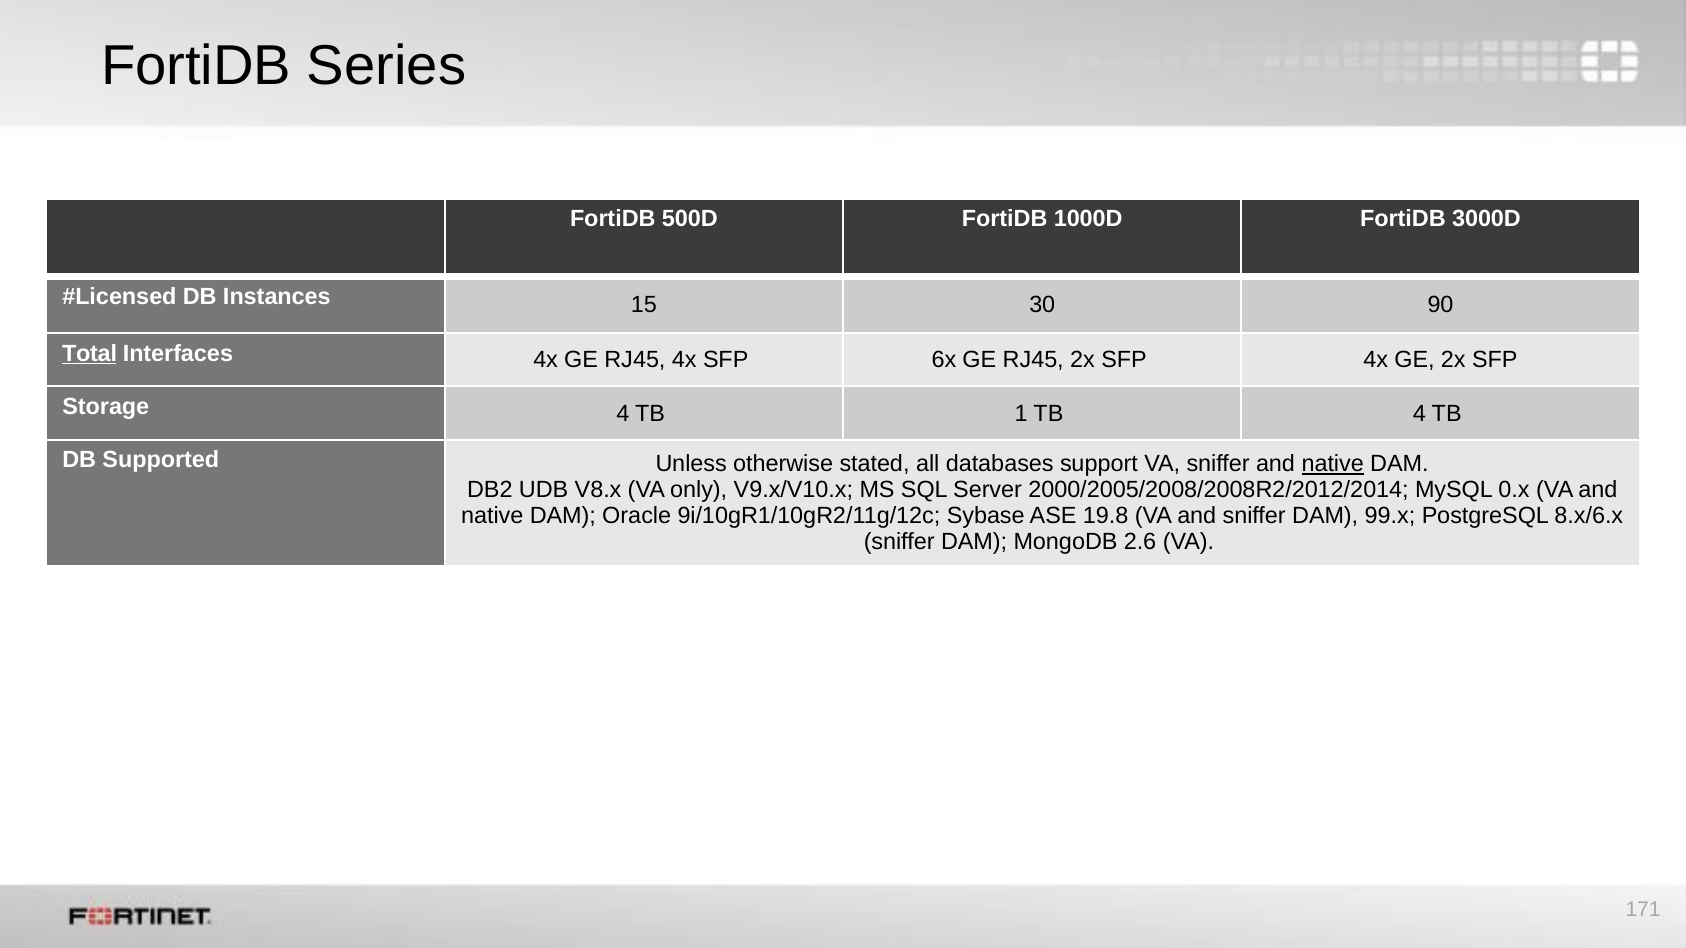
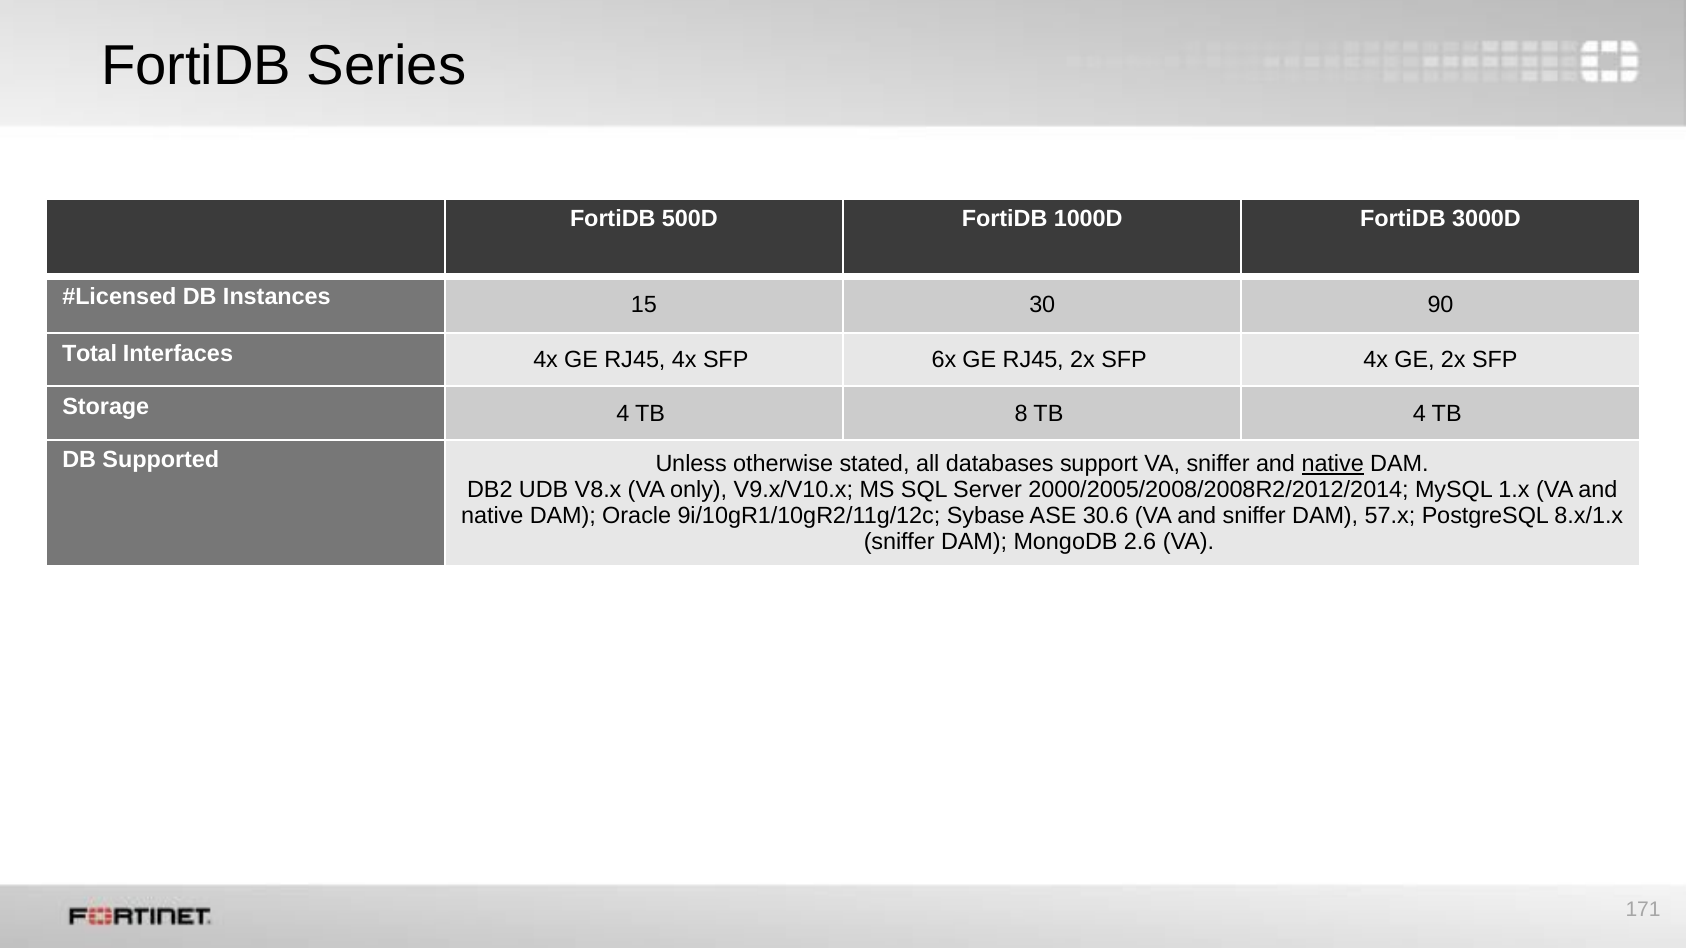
Total underline: present -> none
1: 1 -> 8
0.x: 0.x -> 1.x
19.8: 19.8 -> 30.6
99.x: 99.x -> 57.x
8.x/6.x: 8.x/6.x -> 8.x/1.x
